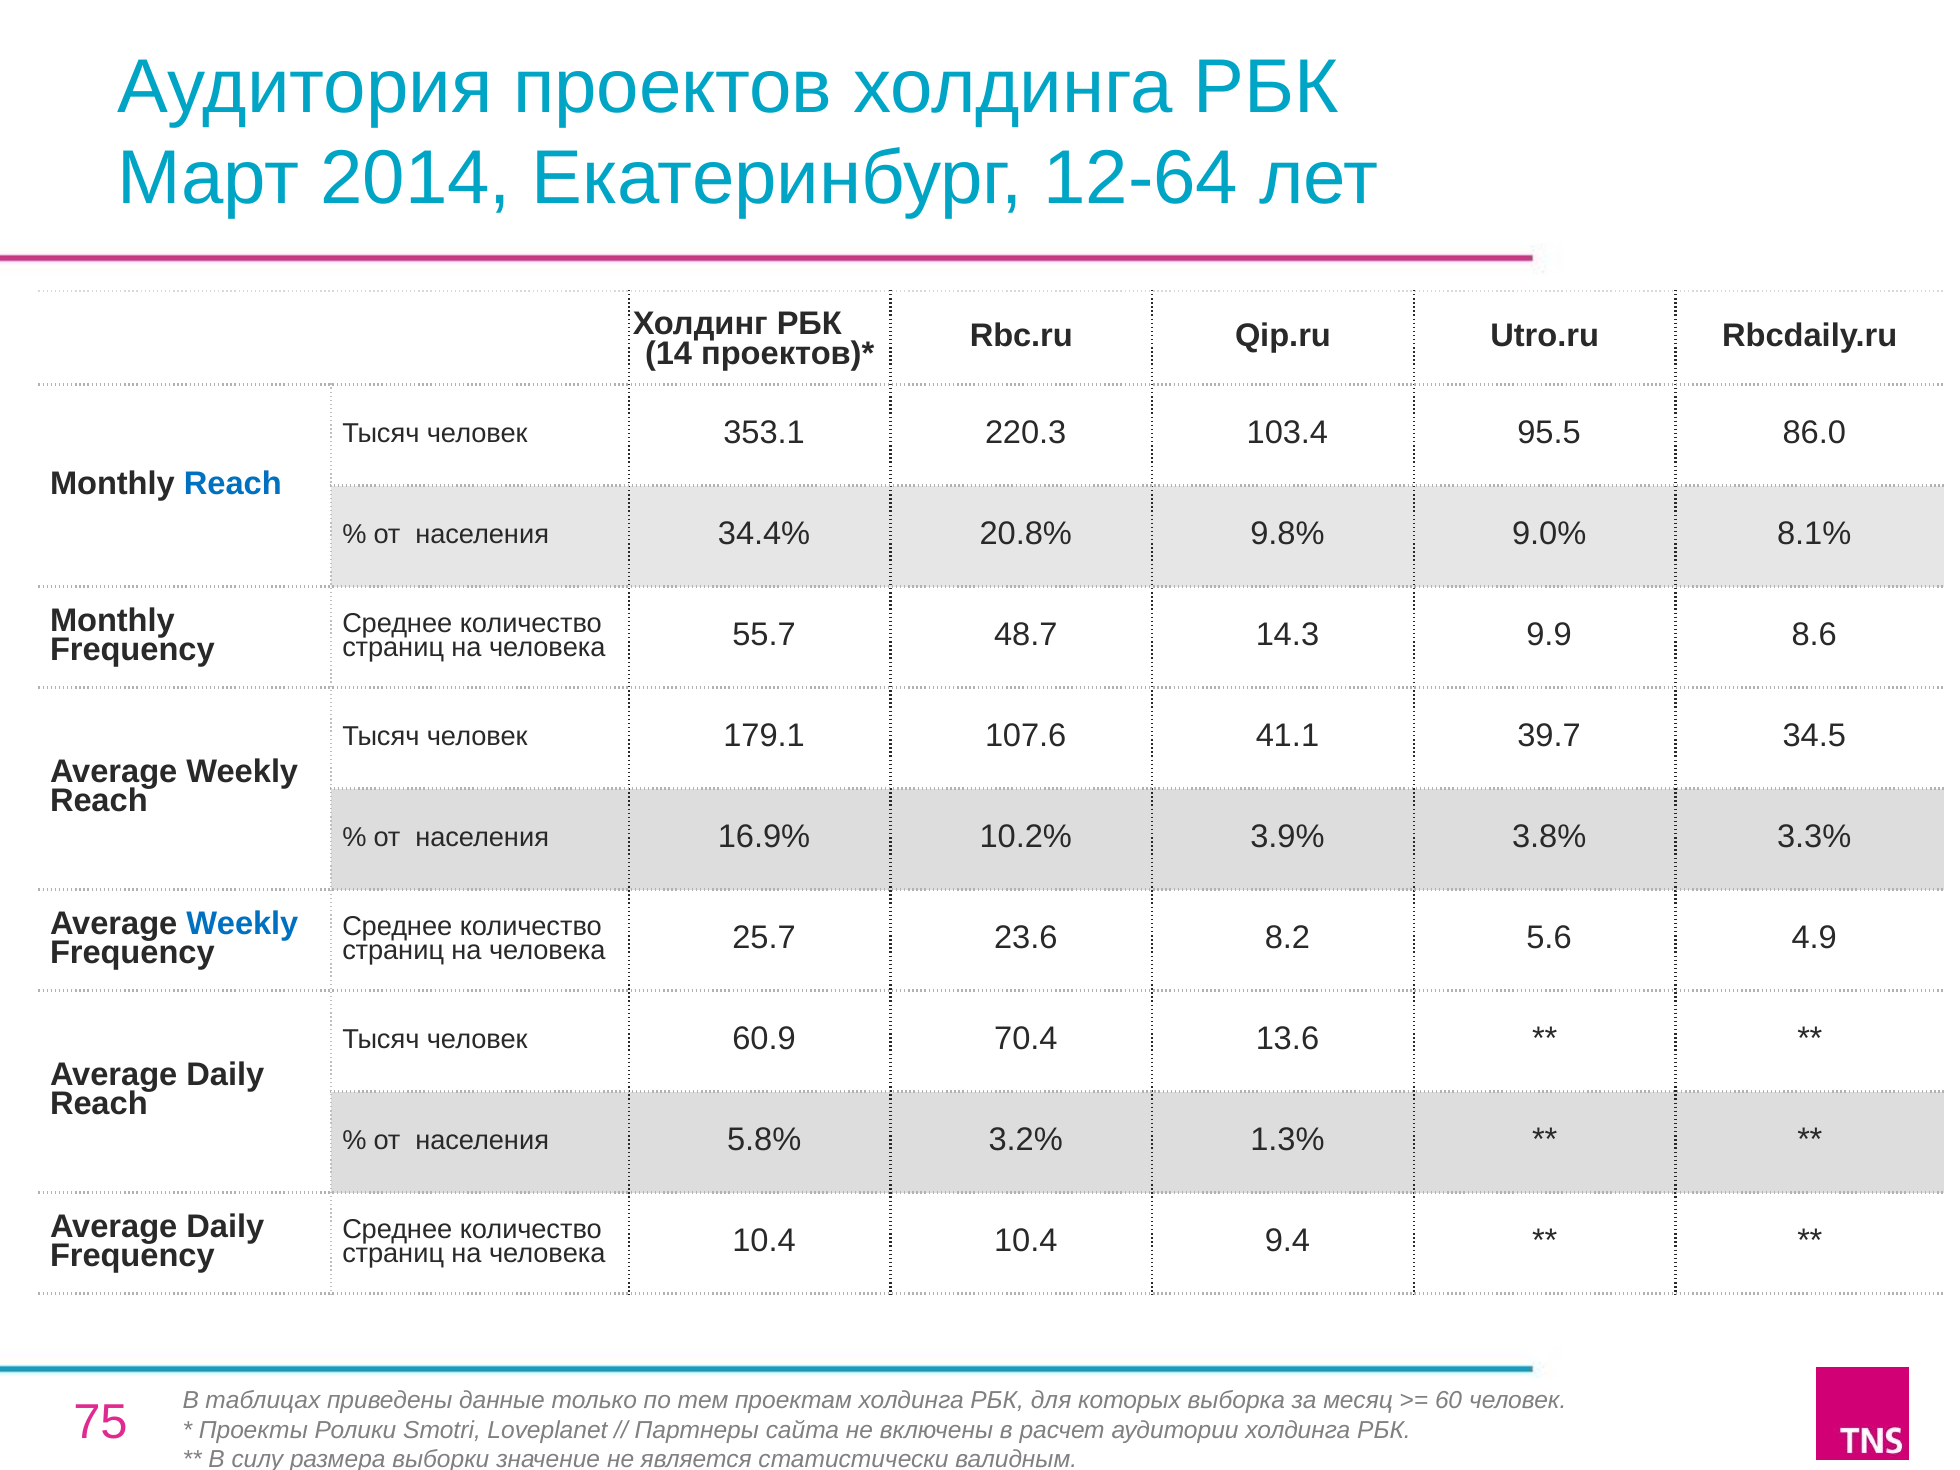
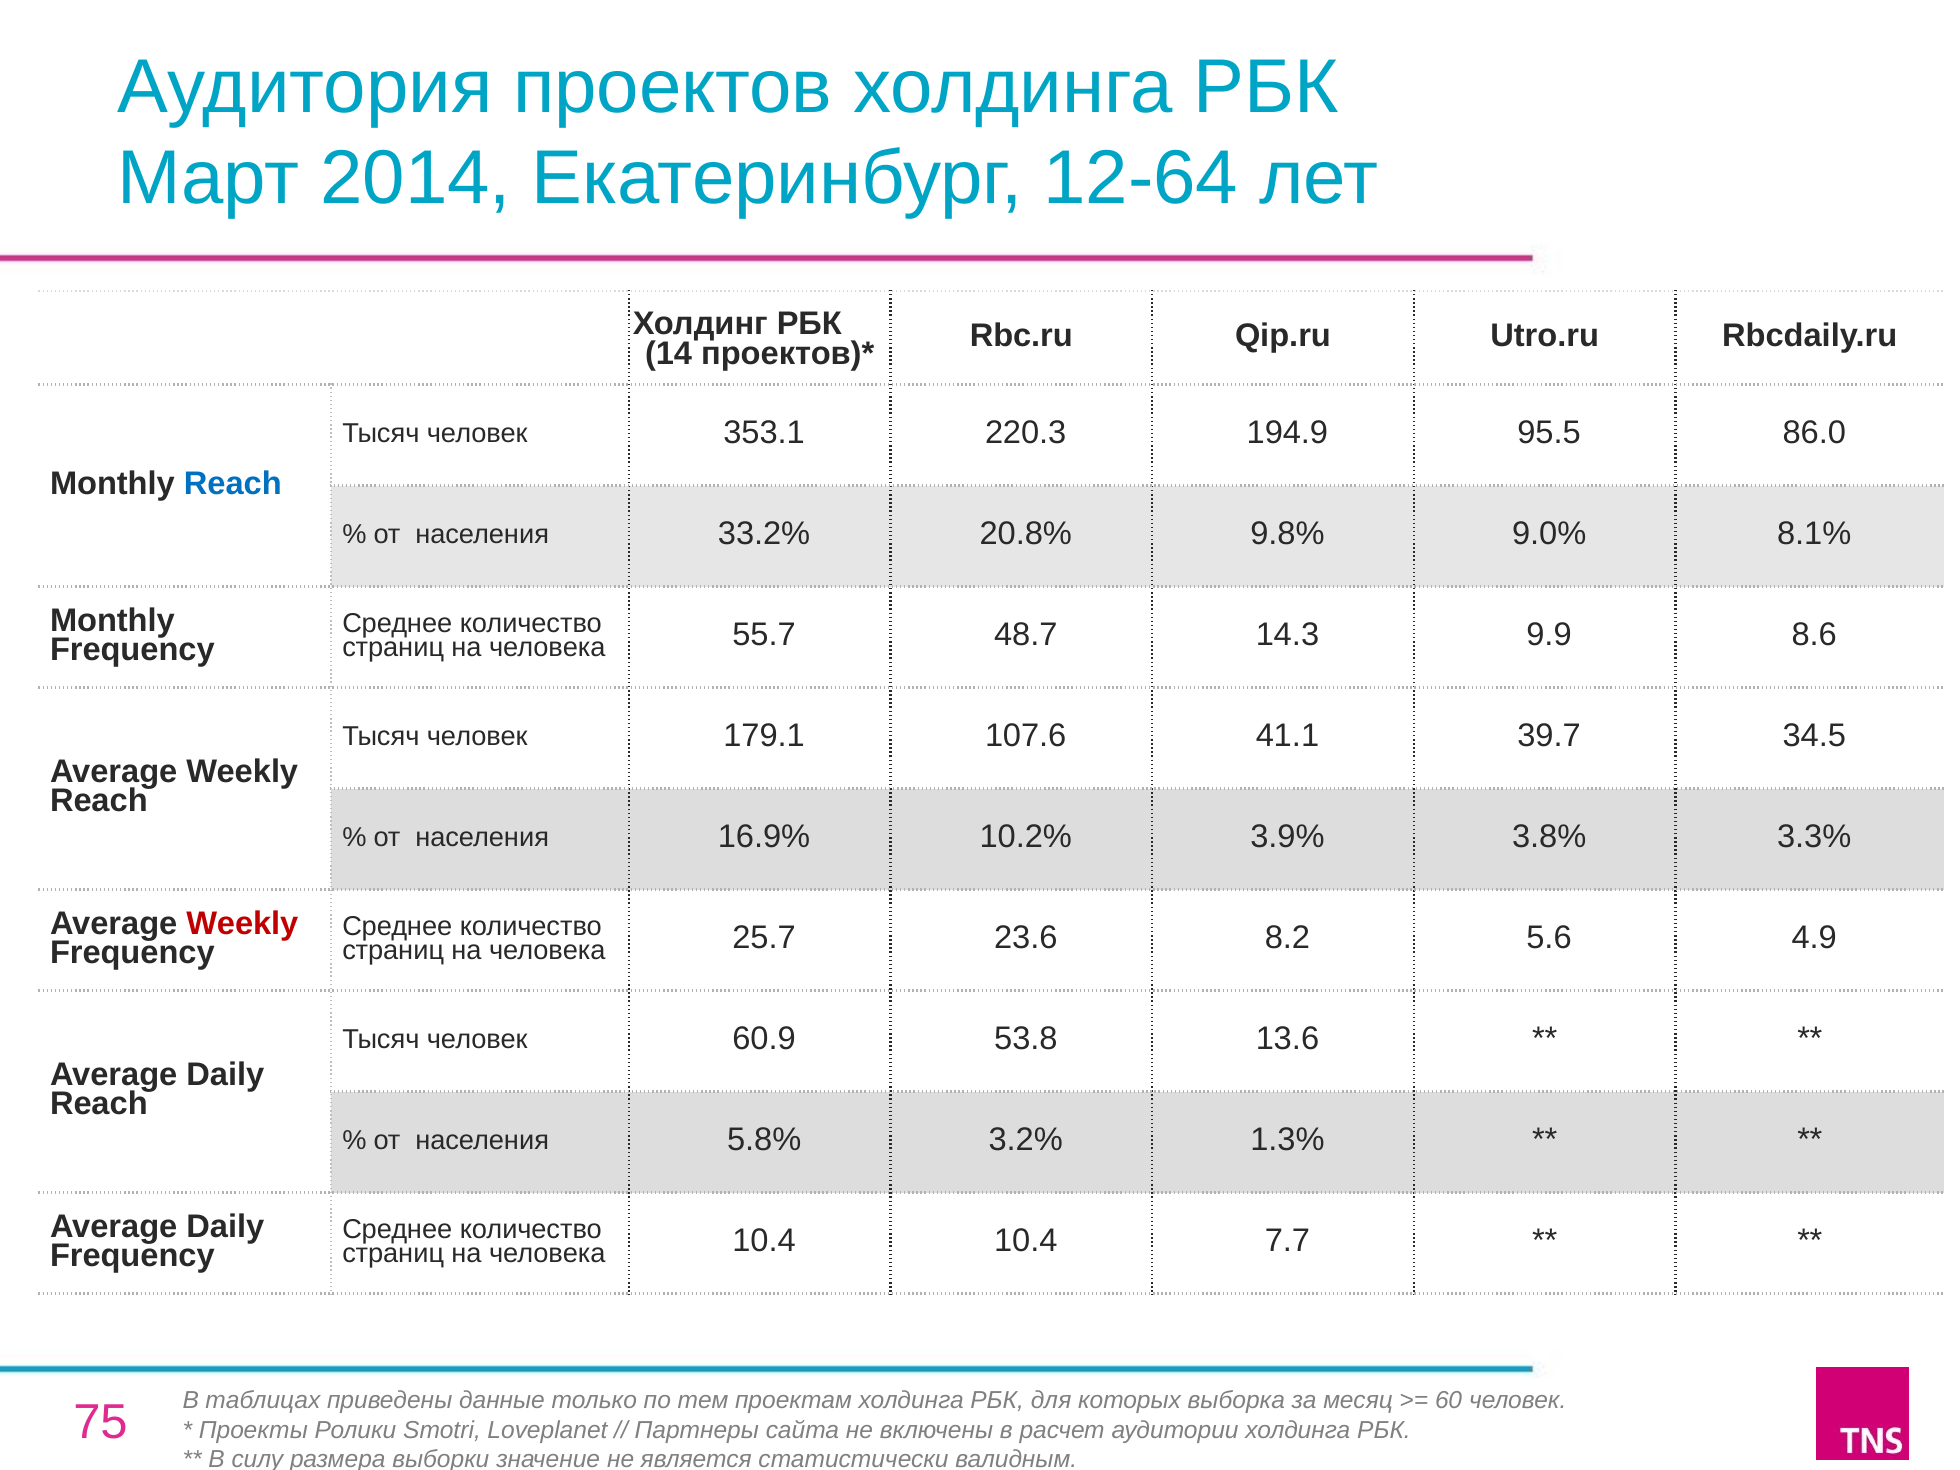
103.4: 103.4 -> 194.9
34.4%: 34.4% -> 33.2%
Weekly at (242, 923) colour: blue -> red
70.4: 70.4 -> 53.8
9.4: 9.4 -> 7.7
